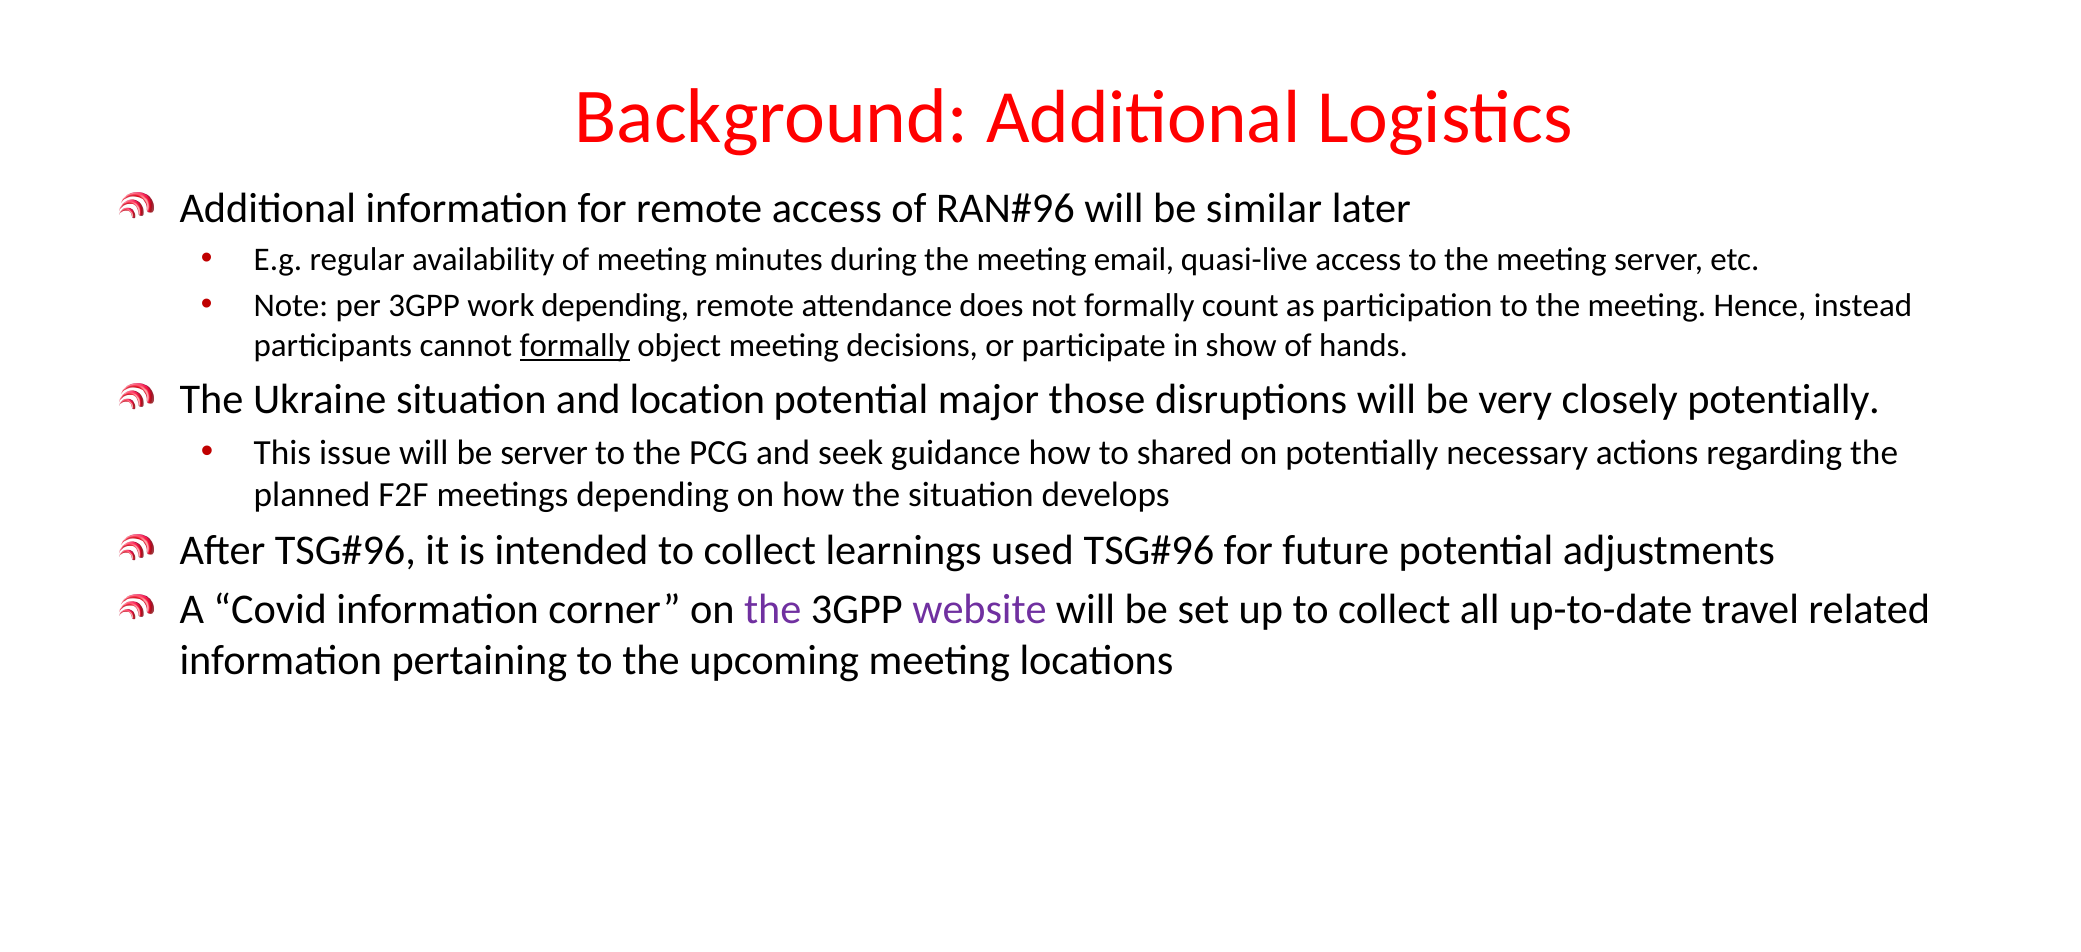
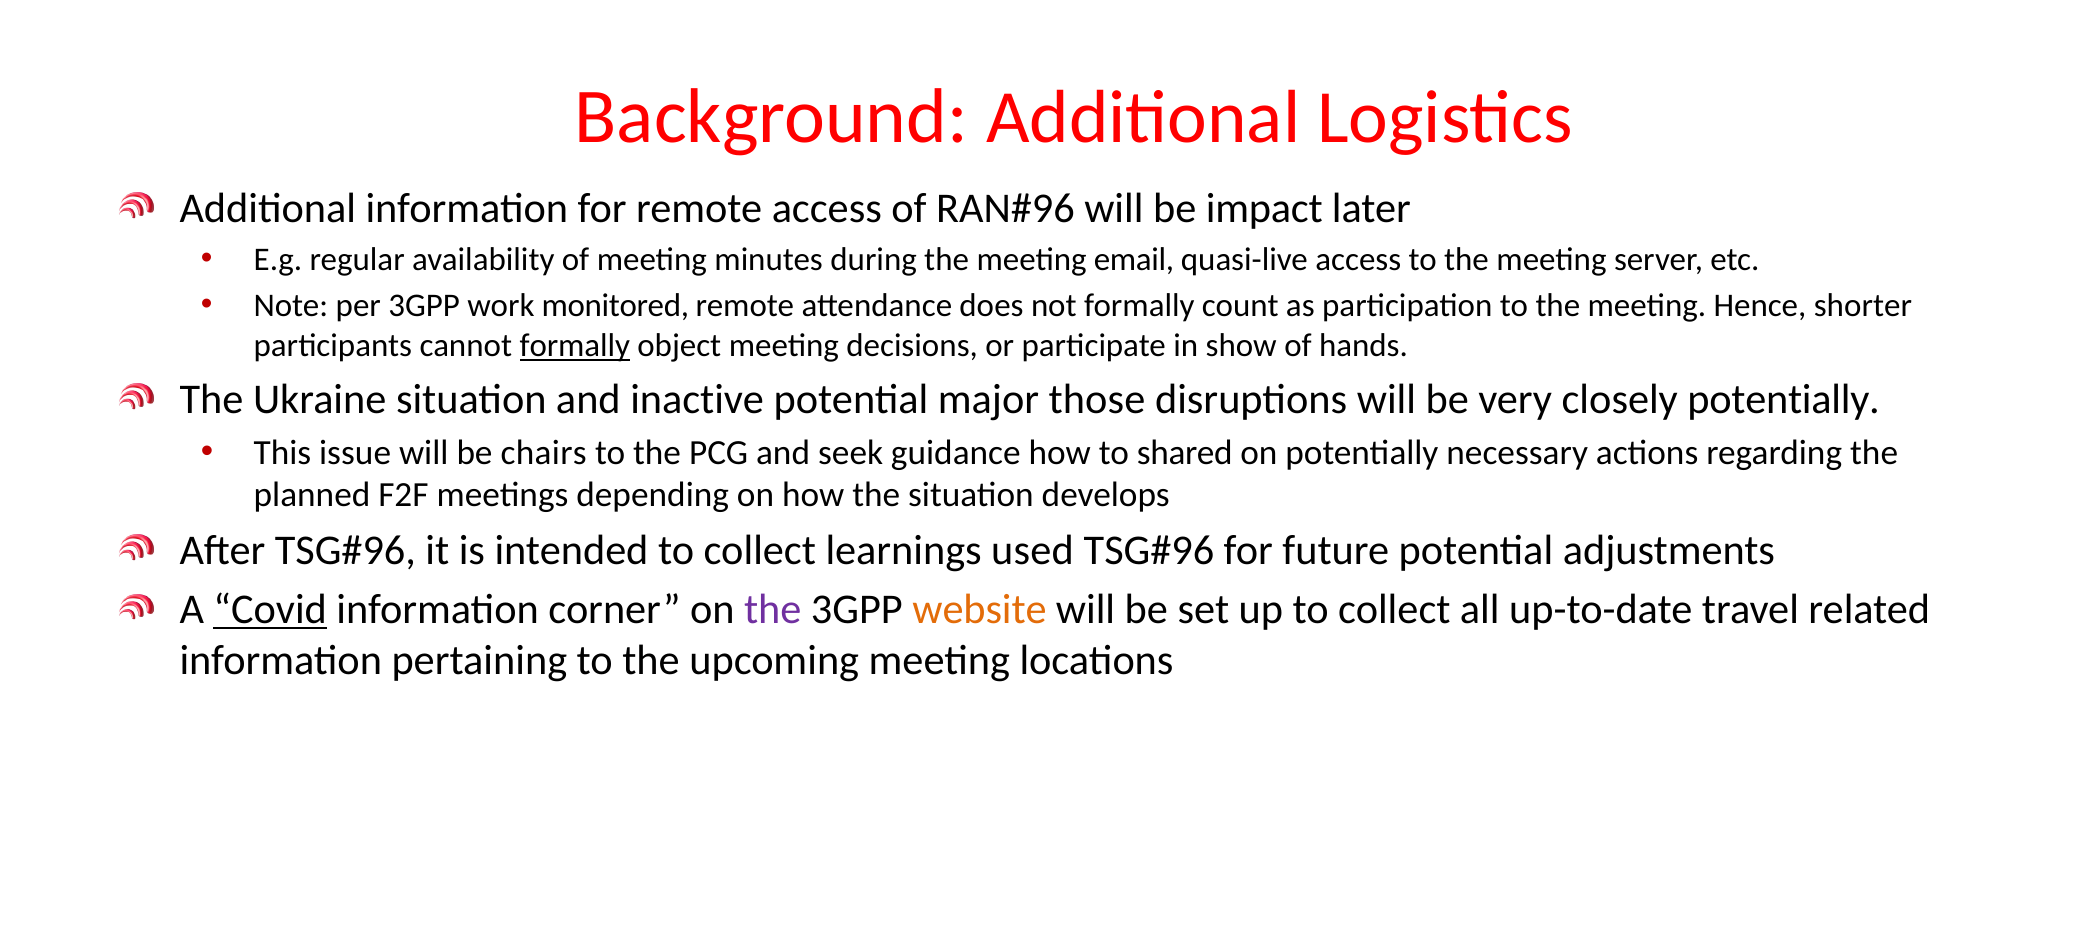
similar: similar -> impact
work depending: depending -> monitored
instead: instead -> shorter
location: location -> inactive
be server: server -> chairs
Covid underline: none -> present
website colour: purple -> orange
